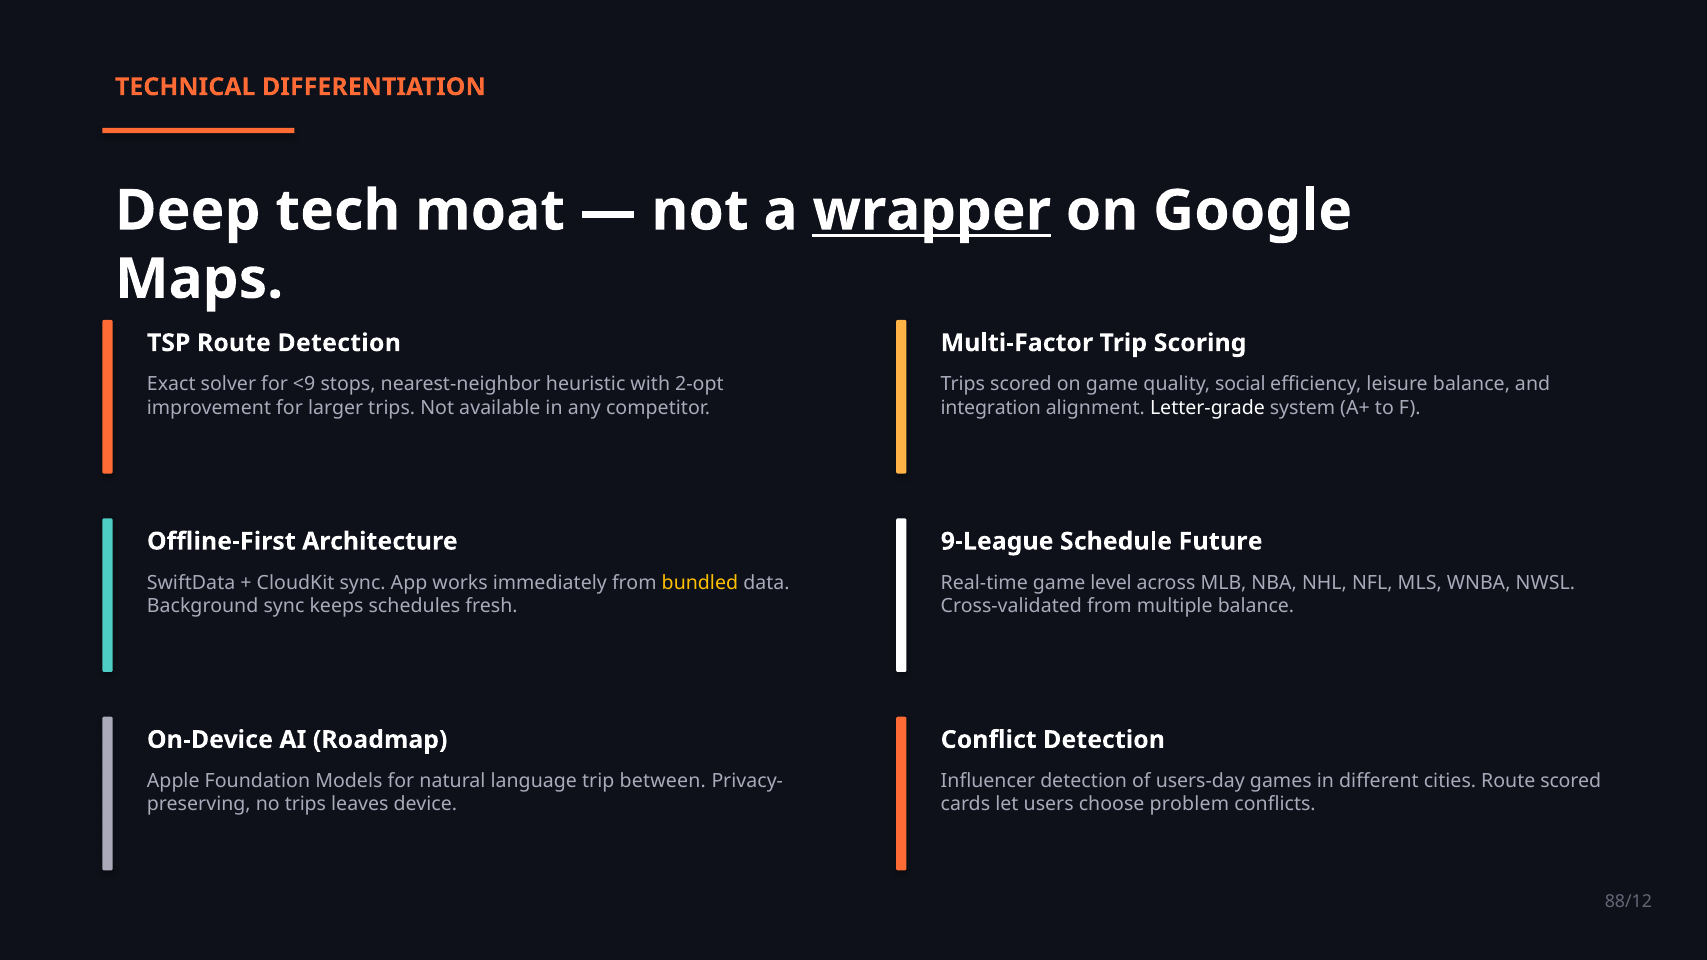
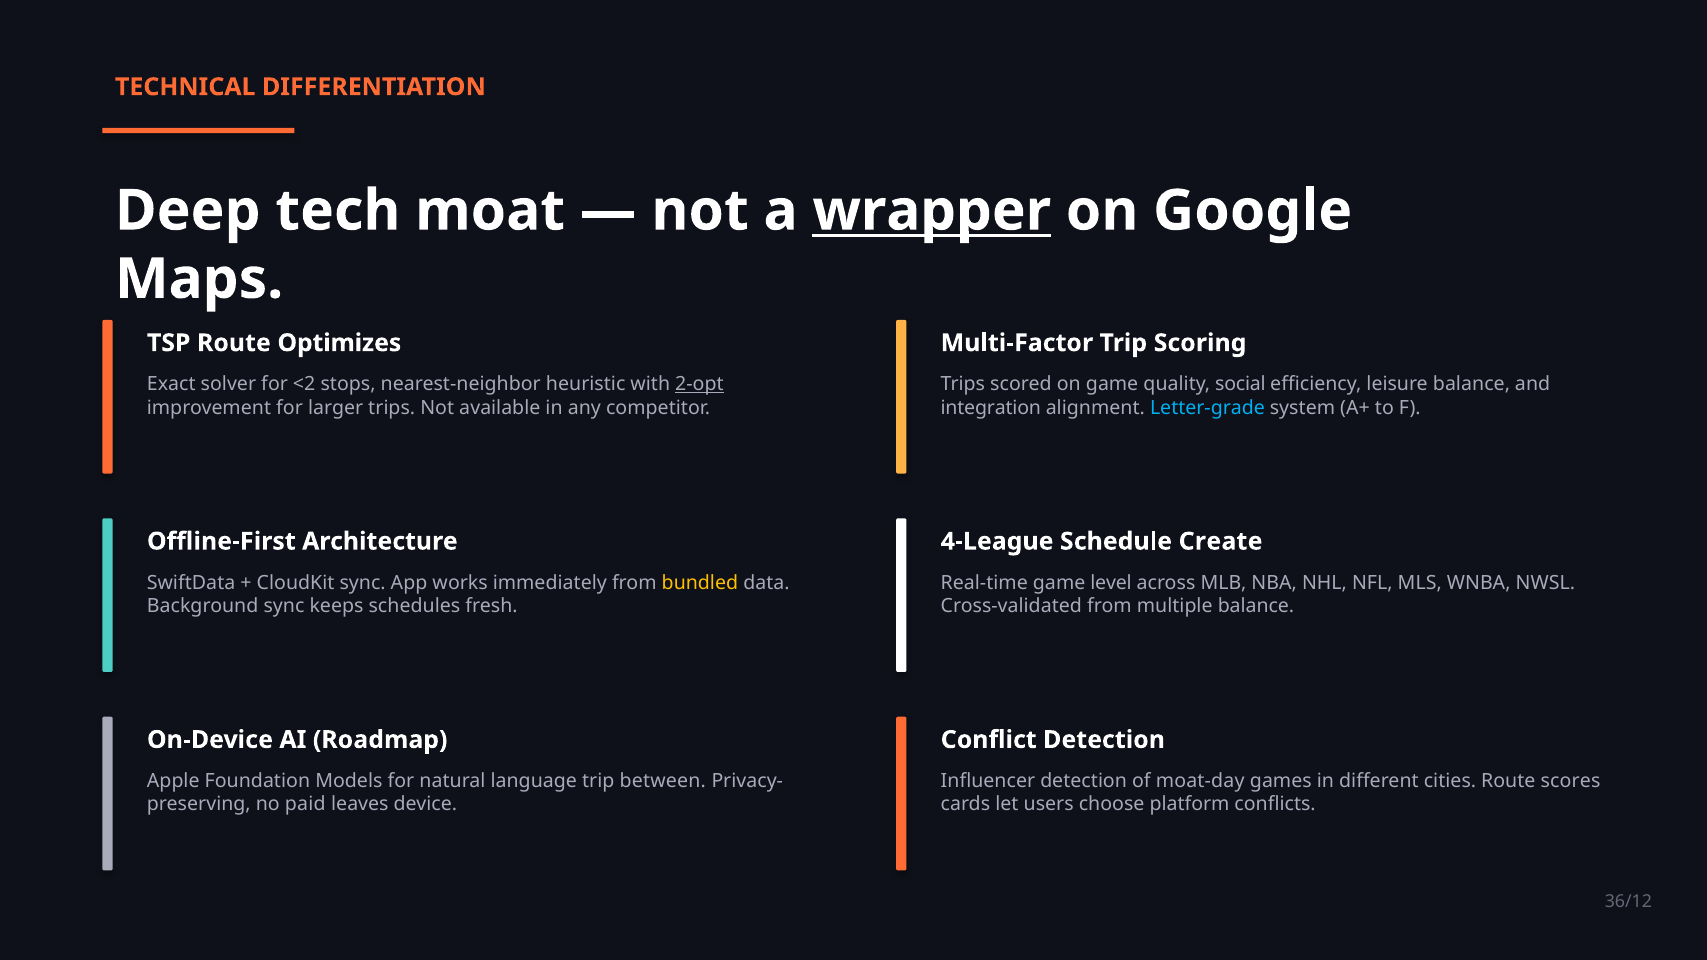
Route Detection: Detection -> Optimizes
<9: <9 -> <2
2-opt underline: none -> present
Letter-grade colour: white -> light blue
9-League: 9-League -> 4-League
Future: Future -> Create
users-day: users-day -> moat-day
Route scored: scored -> scores
no trips: trips -> paid
problem: problem -> platform
88/12: 88/12 -> 36/12
